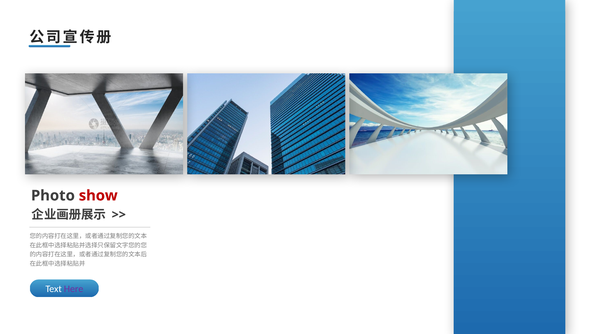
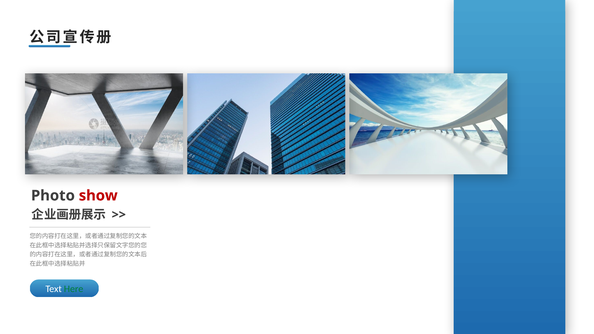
Here colour: purple -> green
